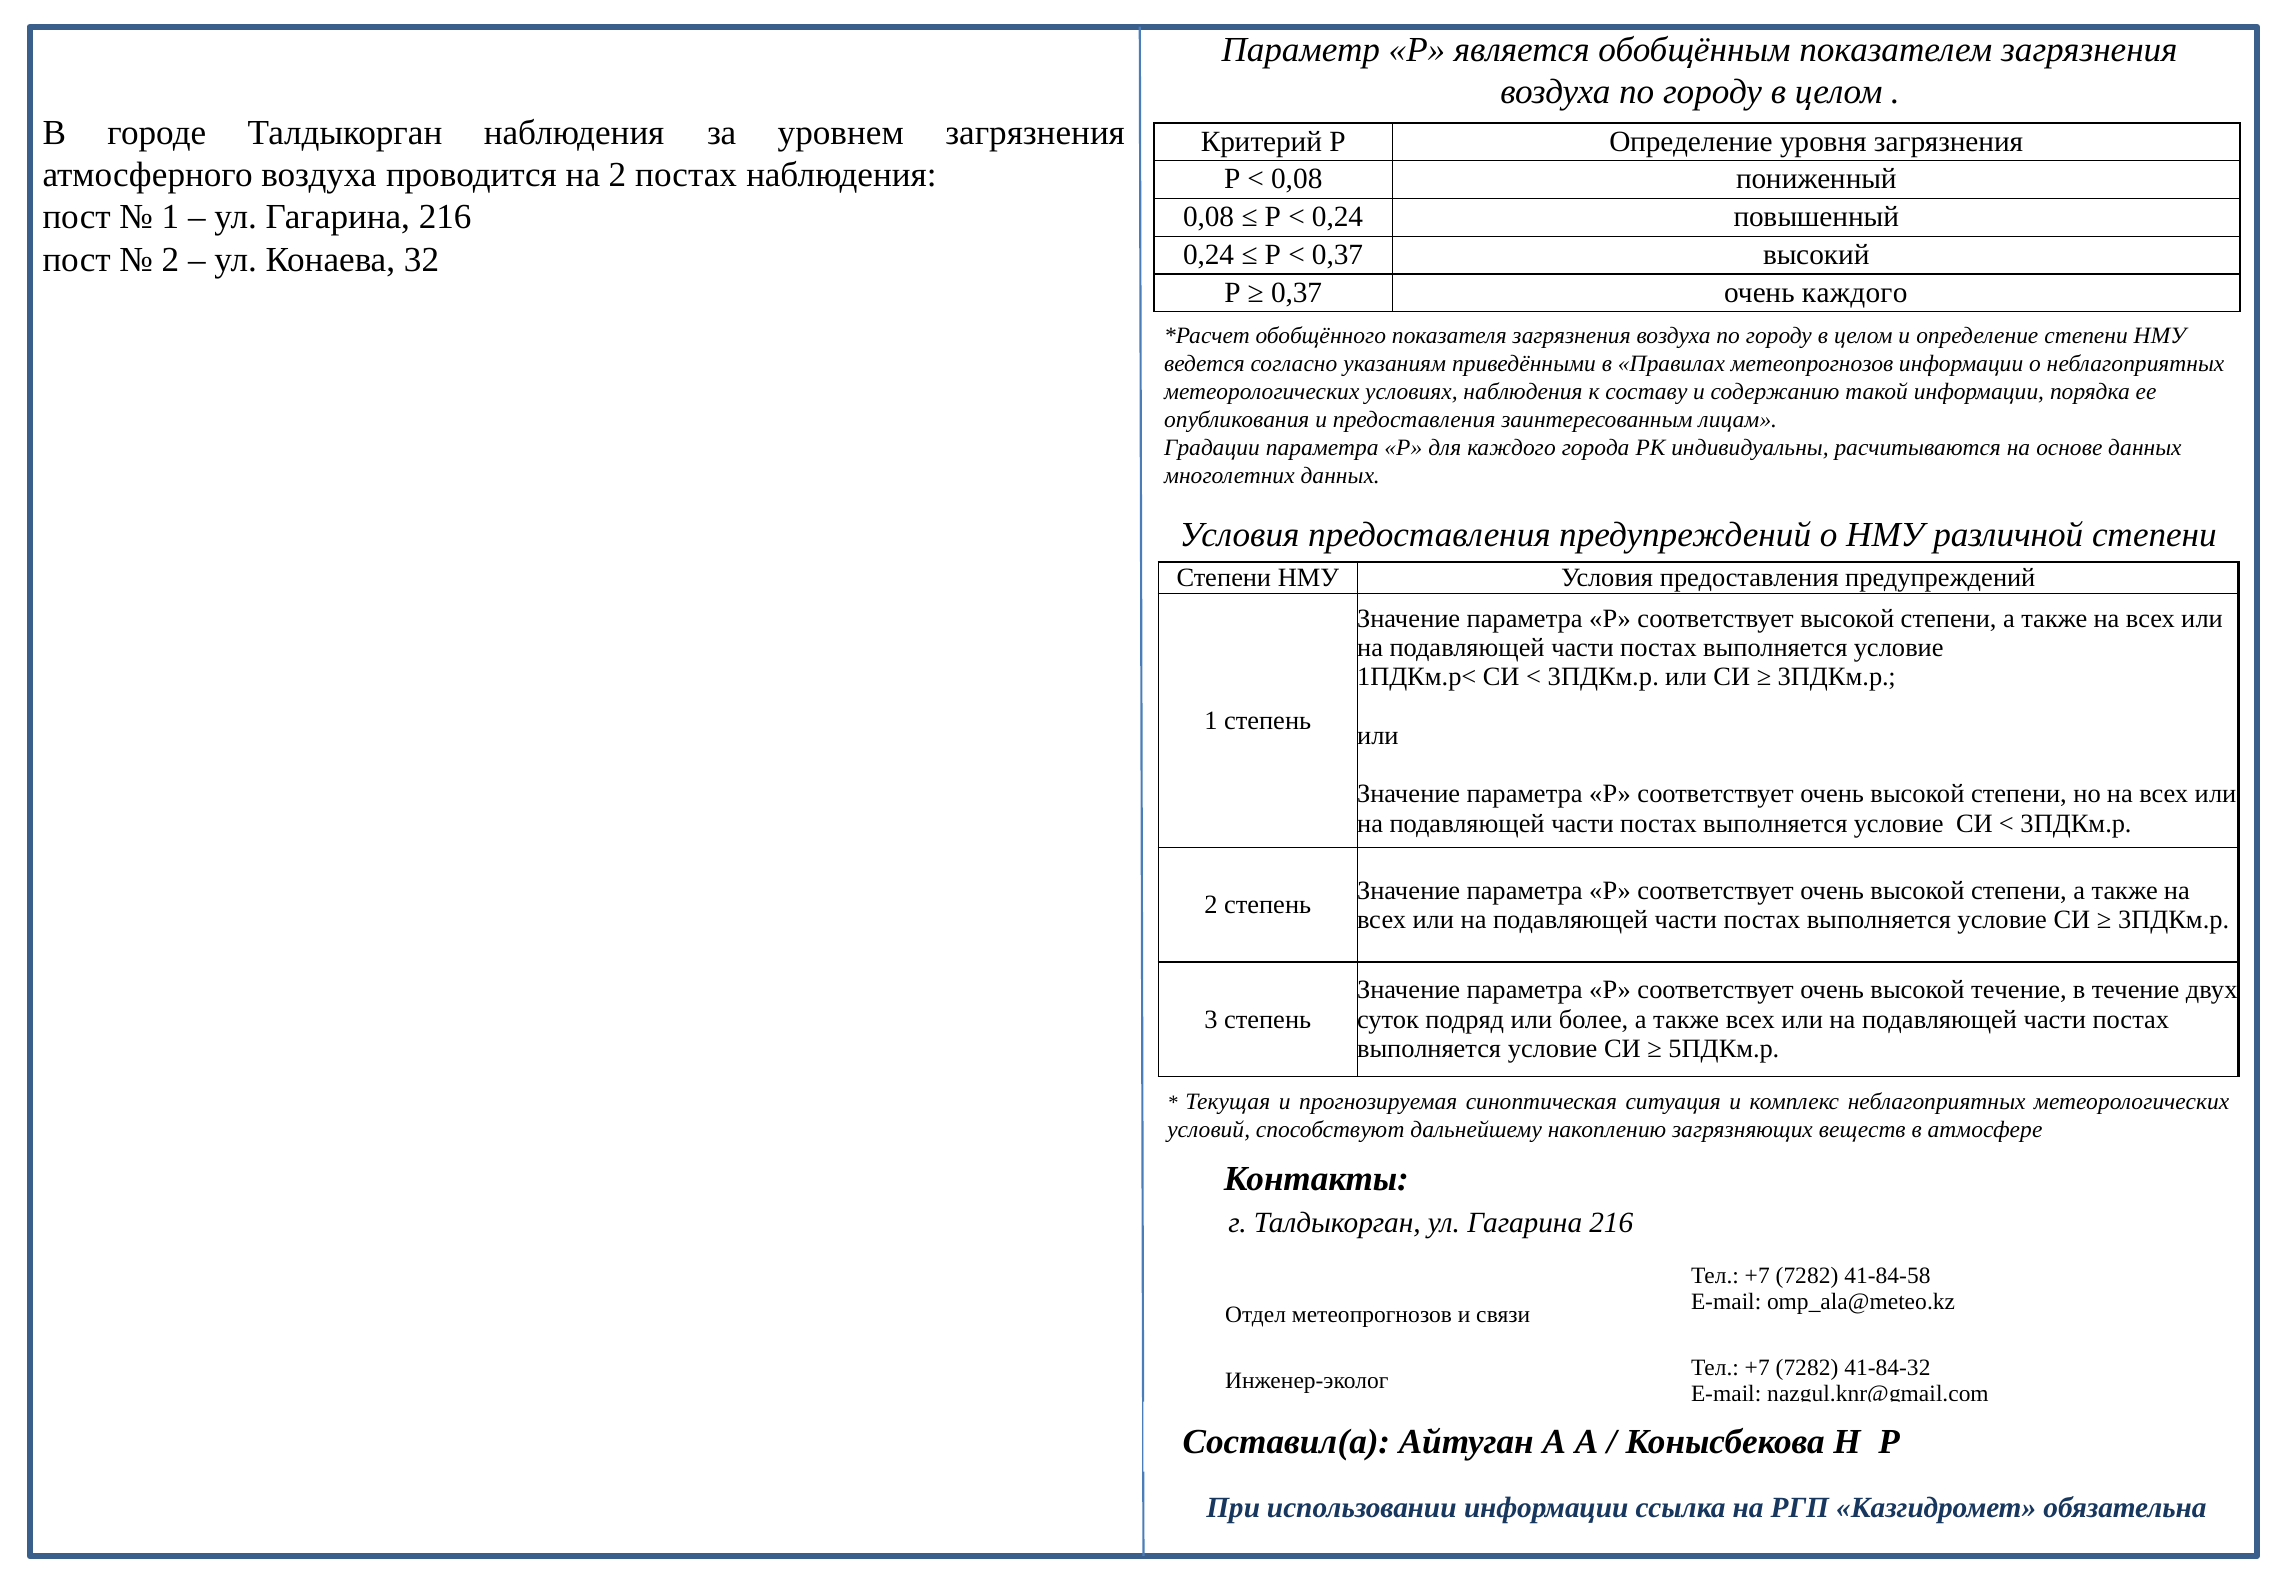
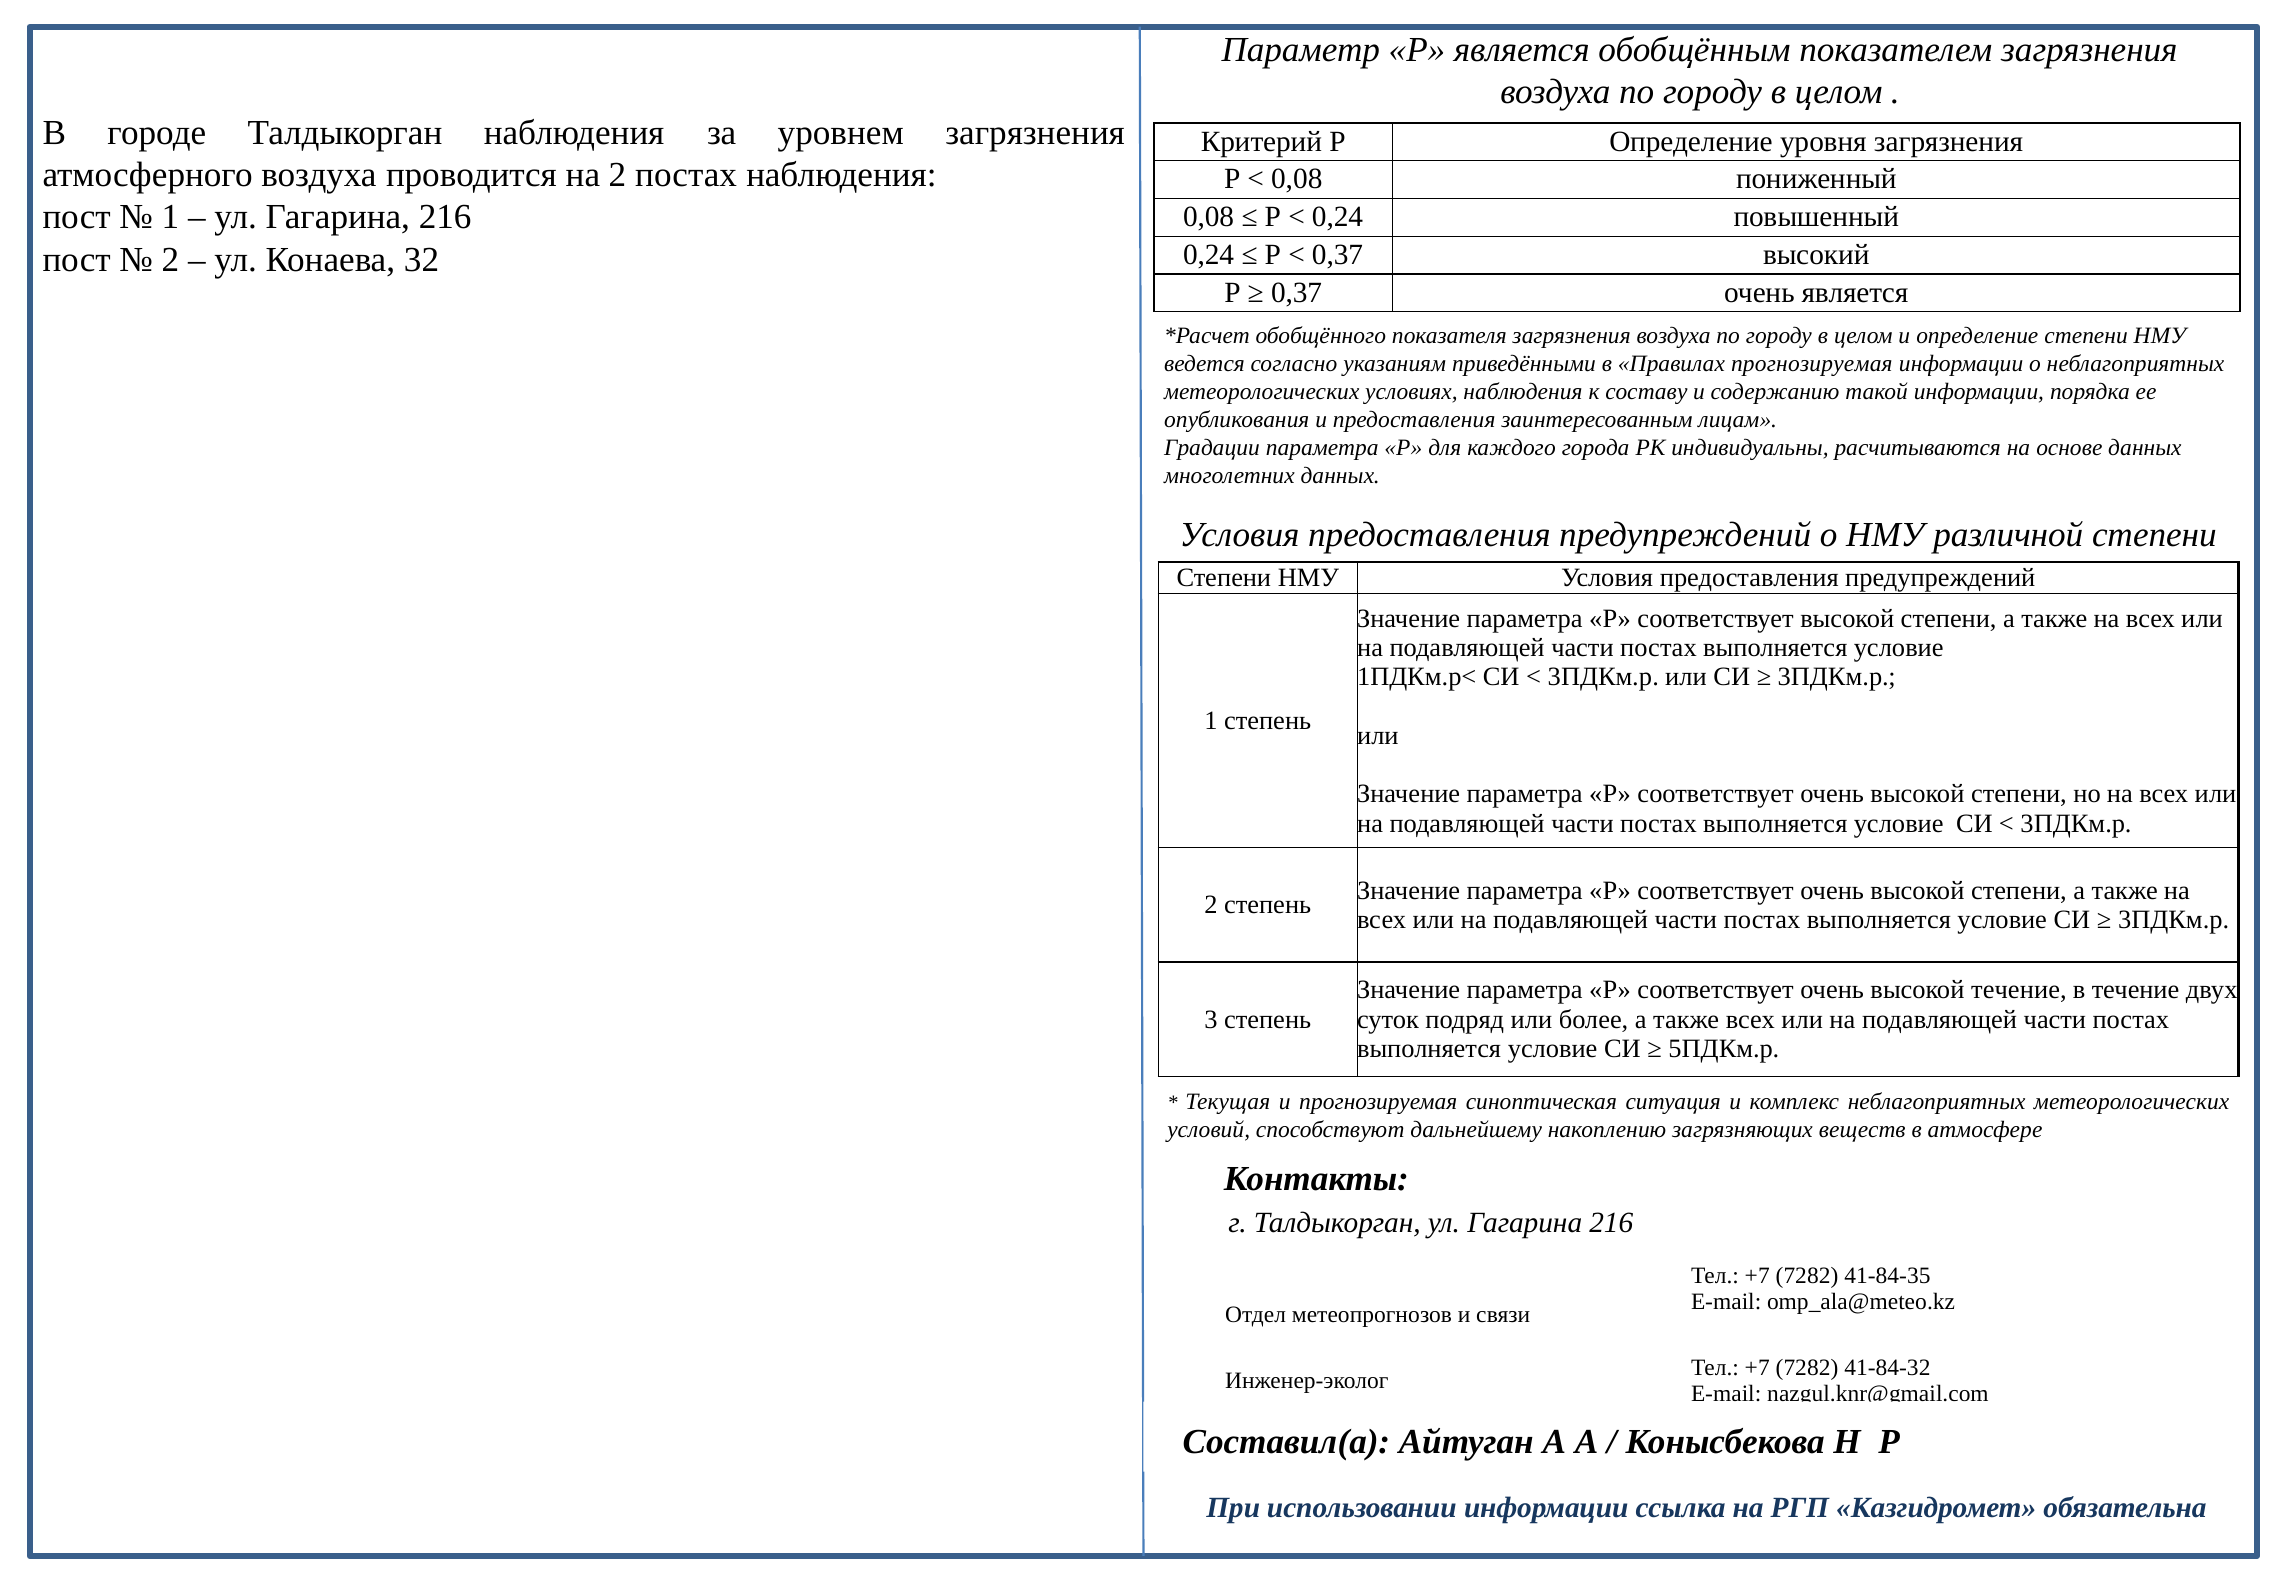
очень каждого: каждого -> является
Правилах метеопрогнозов: метеопрогнозов -> прогнозируемая
41-84-58: 41-84-58 -> 41-84-35
